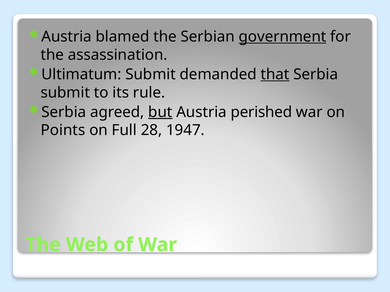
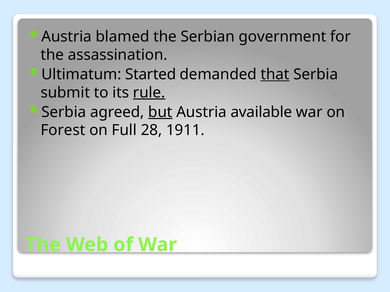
government underline: present -> none
Ultimatum Submit: Submit -> Started
rule underline: none -> present
perished: perished -> available
Points: Points -> Forest
1947: 1947 -> 1911
